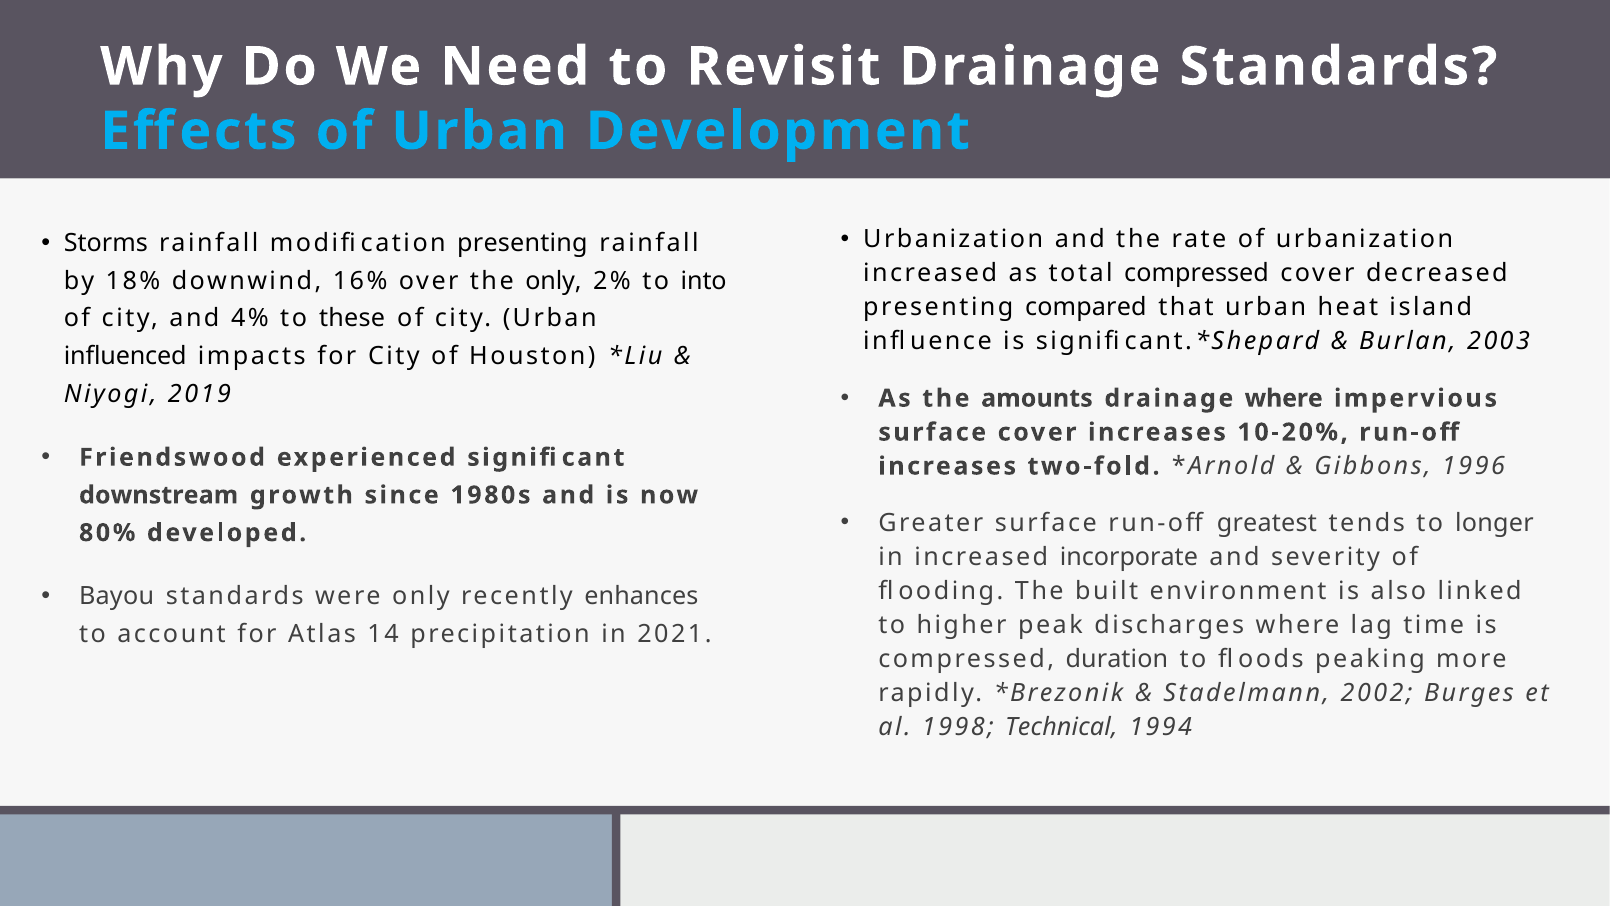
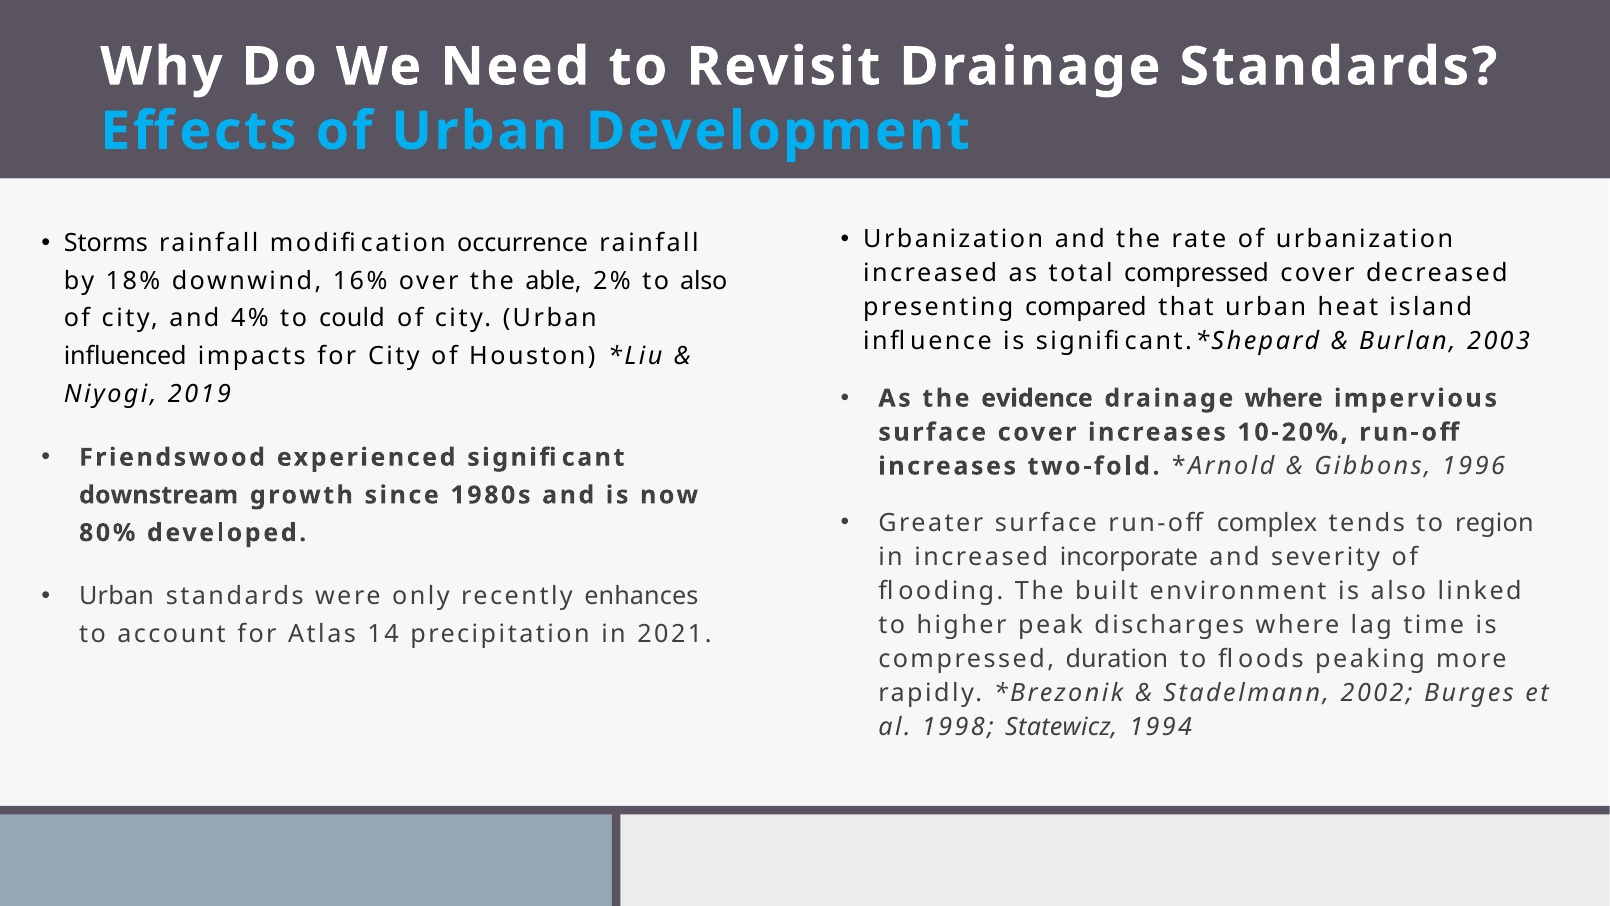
modification presenting: presenting -> occurrence
the only: only -> able
to into: into -> also
these: these -> could
amounts: amounts -> evidence
greatest: greatest -> complex
longer: longer -> region
Bayou at (117, 596): Bayou -> Urban
Technical: Technical -> Statewicz
